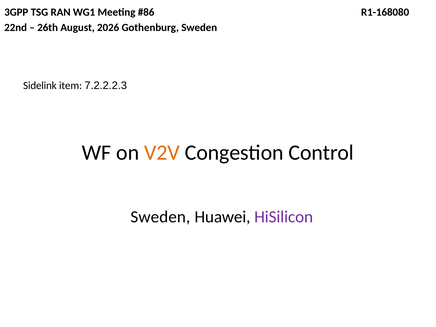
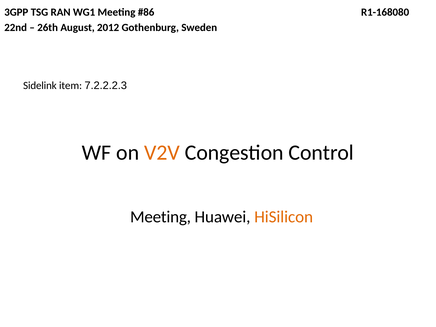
2026: 2026 -> 2012
Sweden at (160, 217): Sweden -> Meeting
HiSilicon colour: purple -> orange
